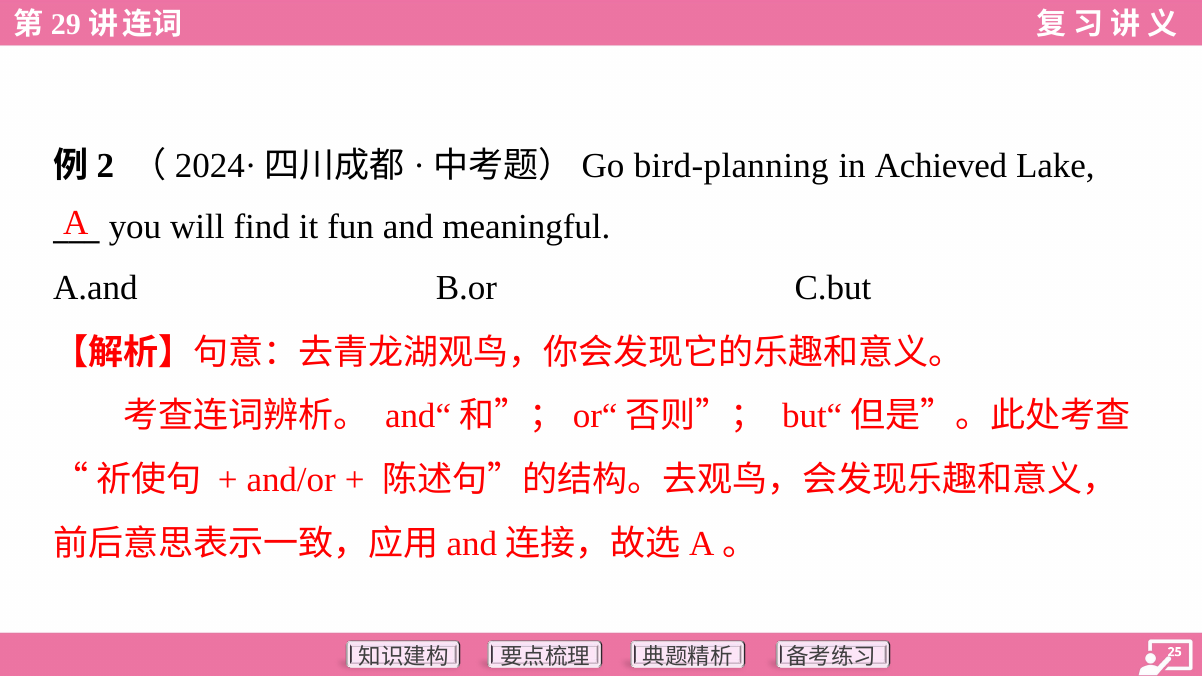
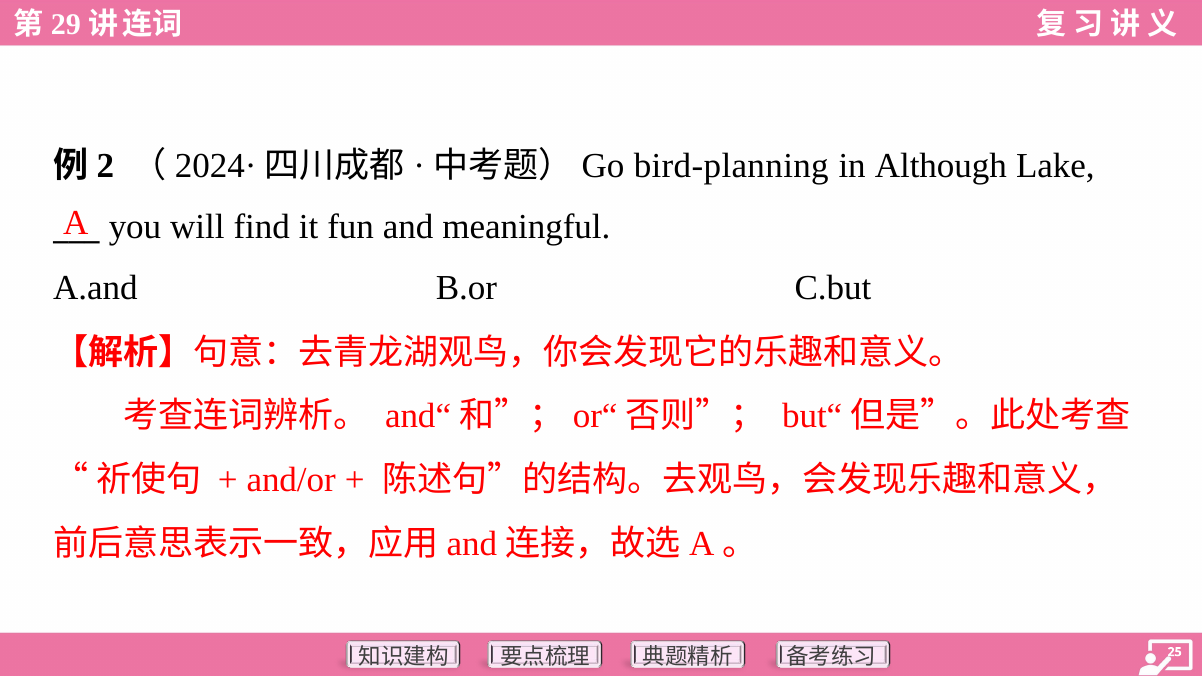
Achieved: Achieved -> Although
